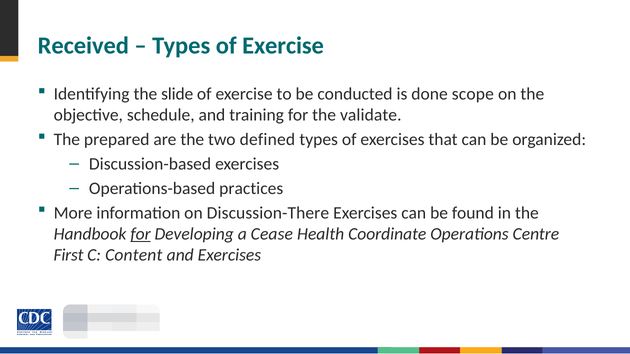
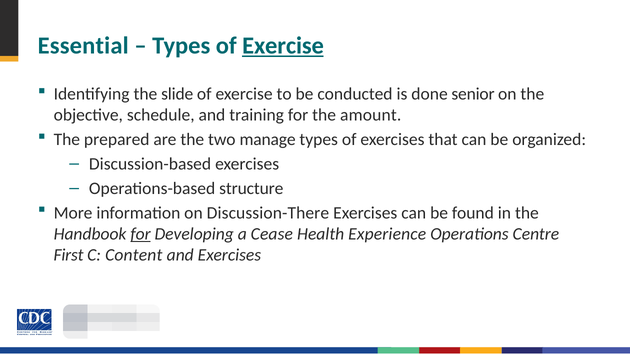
Received: Received -> Essential
Exercise at (283, 46) underline: none -> present
scope: scope -> senior
validate: validate -> amount
defined: defined -> manage
practices: practices -> structure
Coordinate: Coordinate -> Experience
